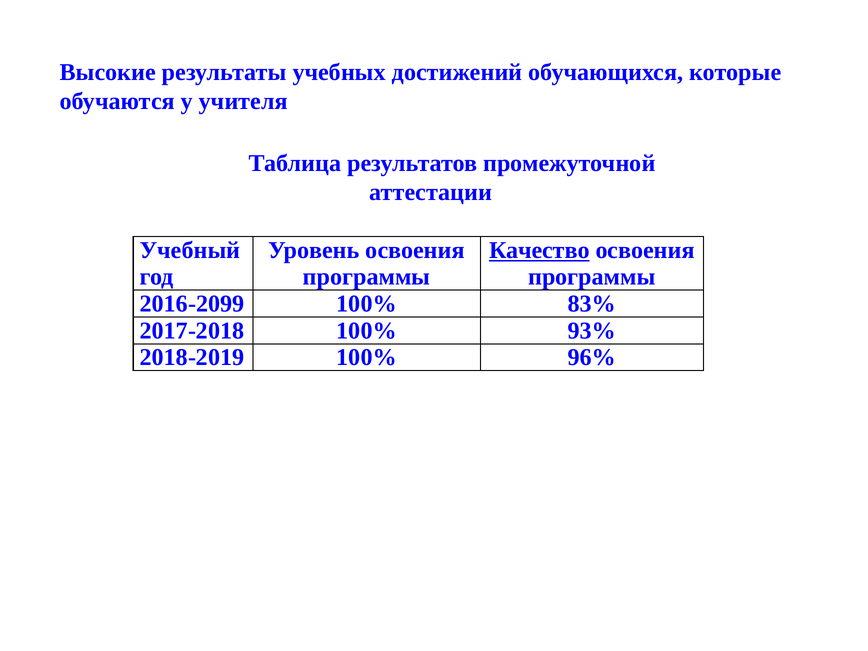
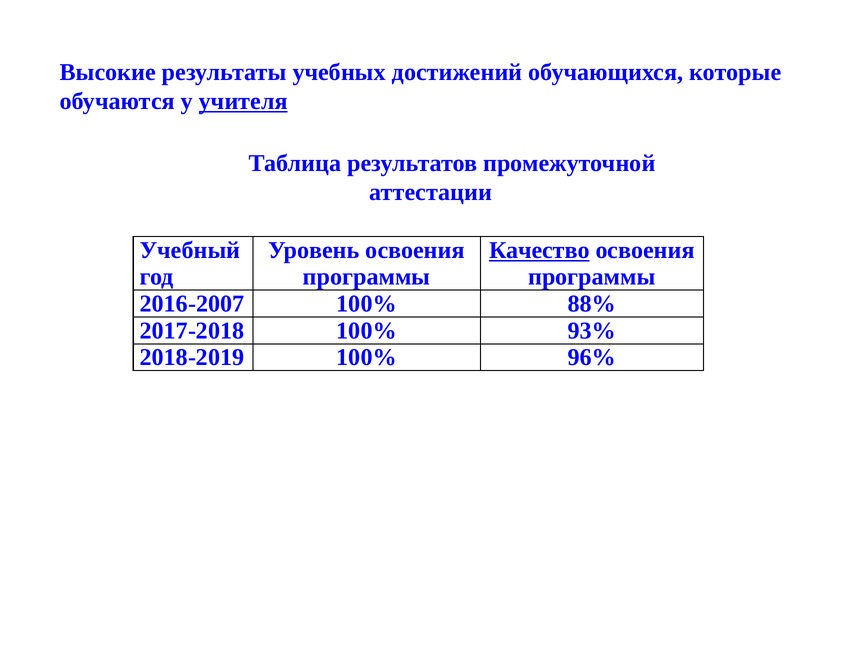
учителя underline: none -> present
2016-2099: 2016-2099 -> 2016-2007
83%: 83% -> 88%
